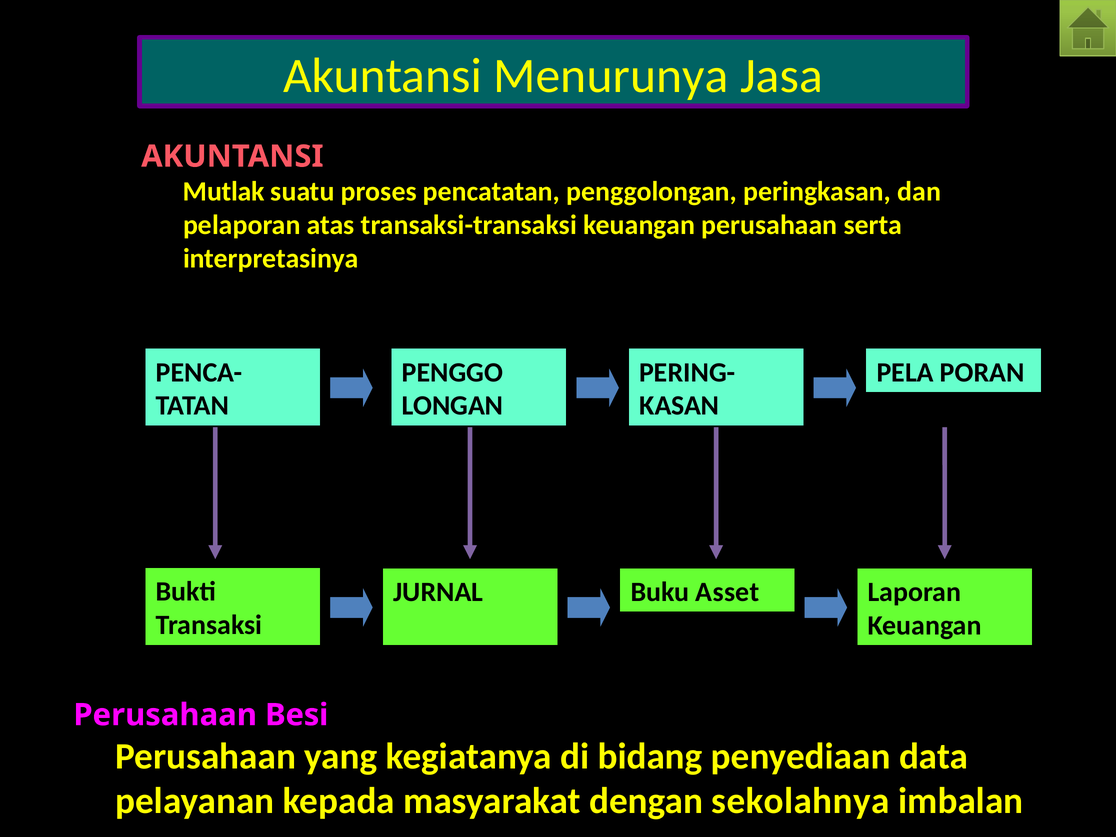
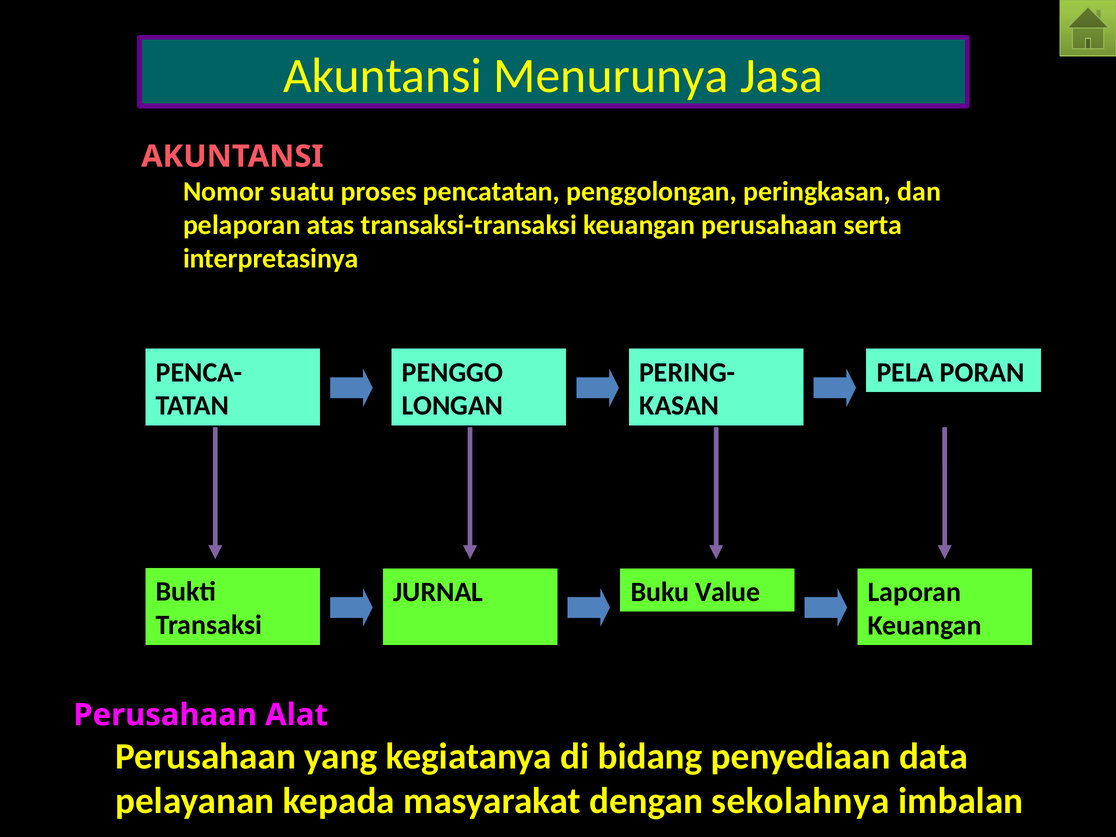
Mutlak: Mutlak -> Nomor
Asset: Asset -> Value
Besi: Besi -> Alat
